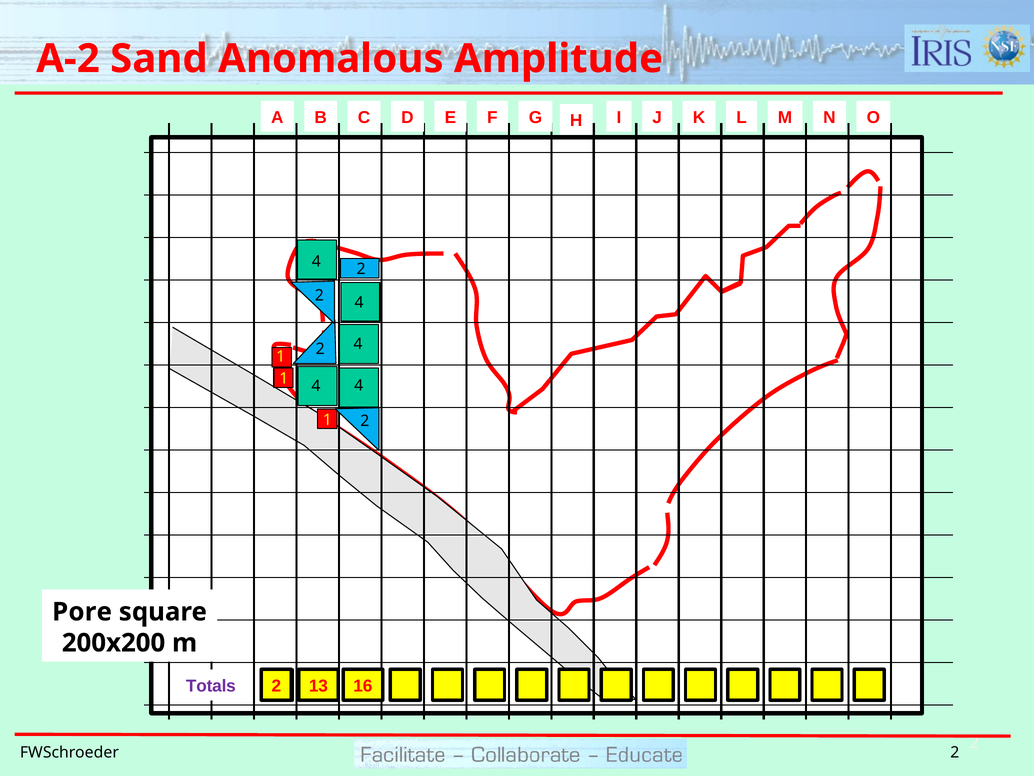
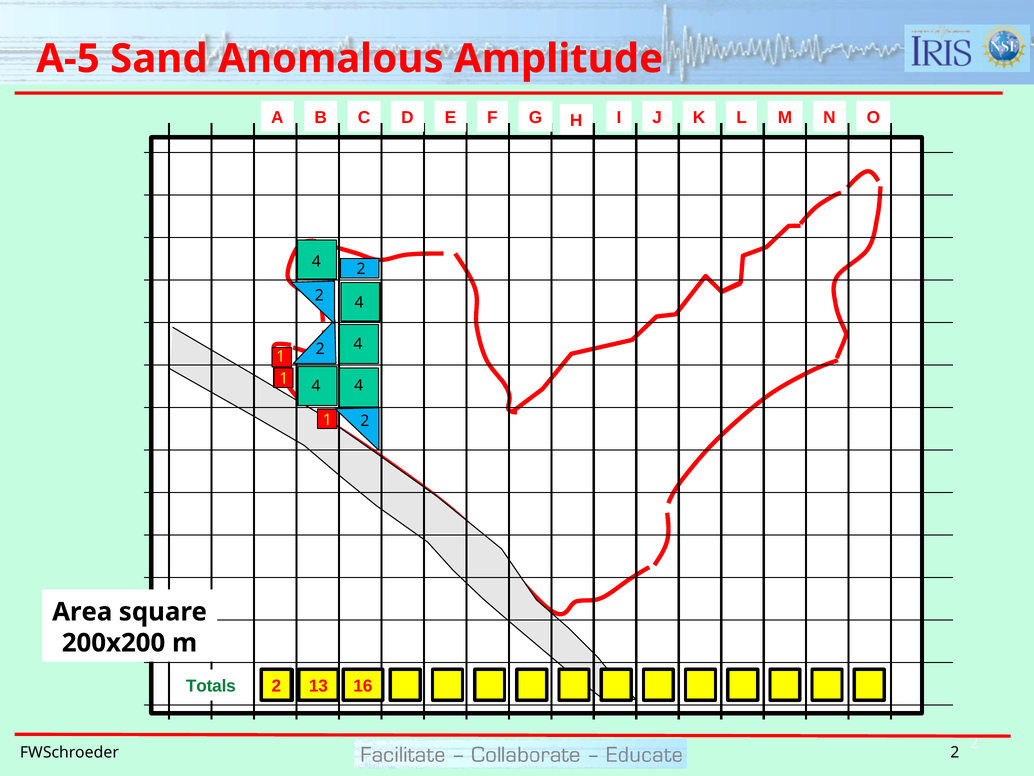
A-2: A-2 -> A-5
Pore: Pore -> Area
Totals colour: purple -> green
